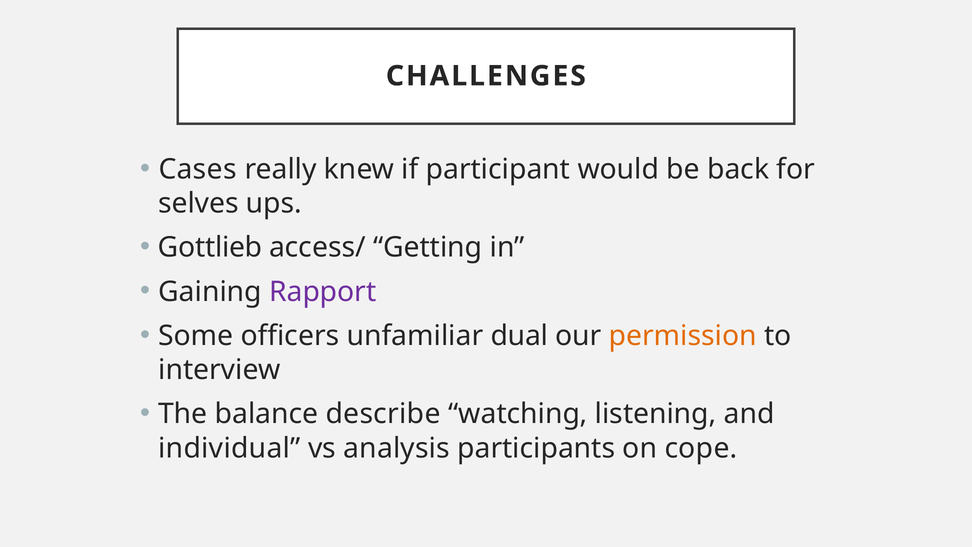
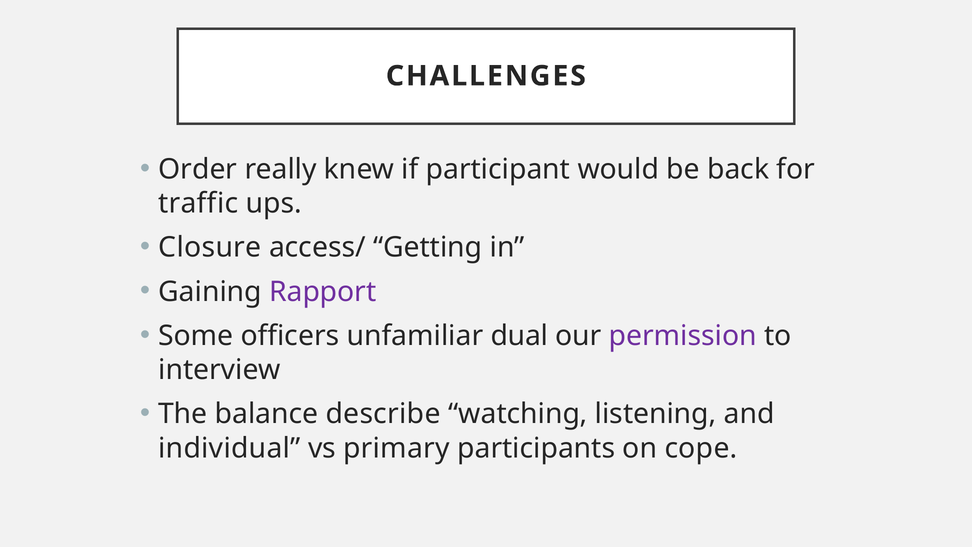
Cases: Cases -> Order
selves: selves -> traffic
Gottlieb: Gottlieb -> Closure
permission colour: orange -> purple
analysis: analysis -> primary
